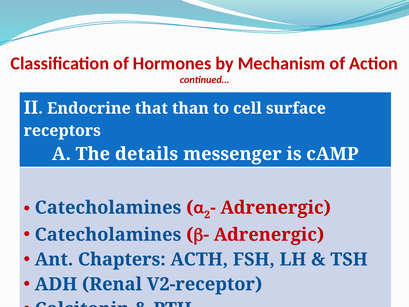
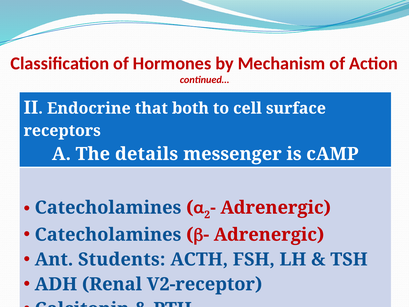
than: than -> both
Chapters: Chapters -> Students
